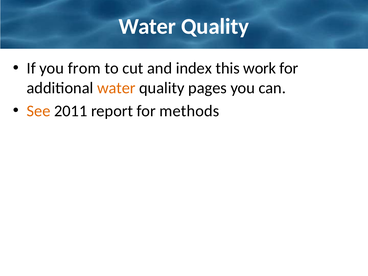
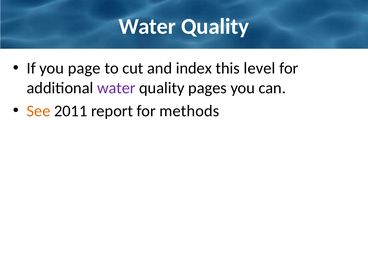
from: from -> page
work: work -> level
water at (116, 88) colour: orange -> purple
